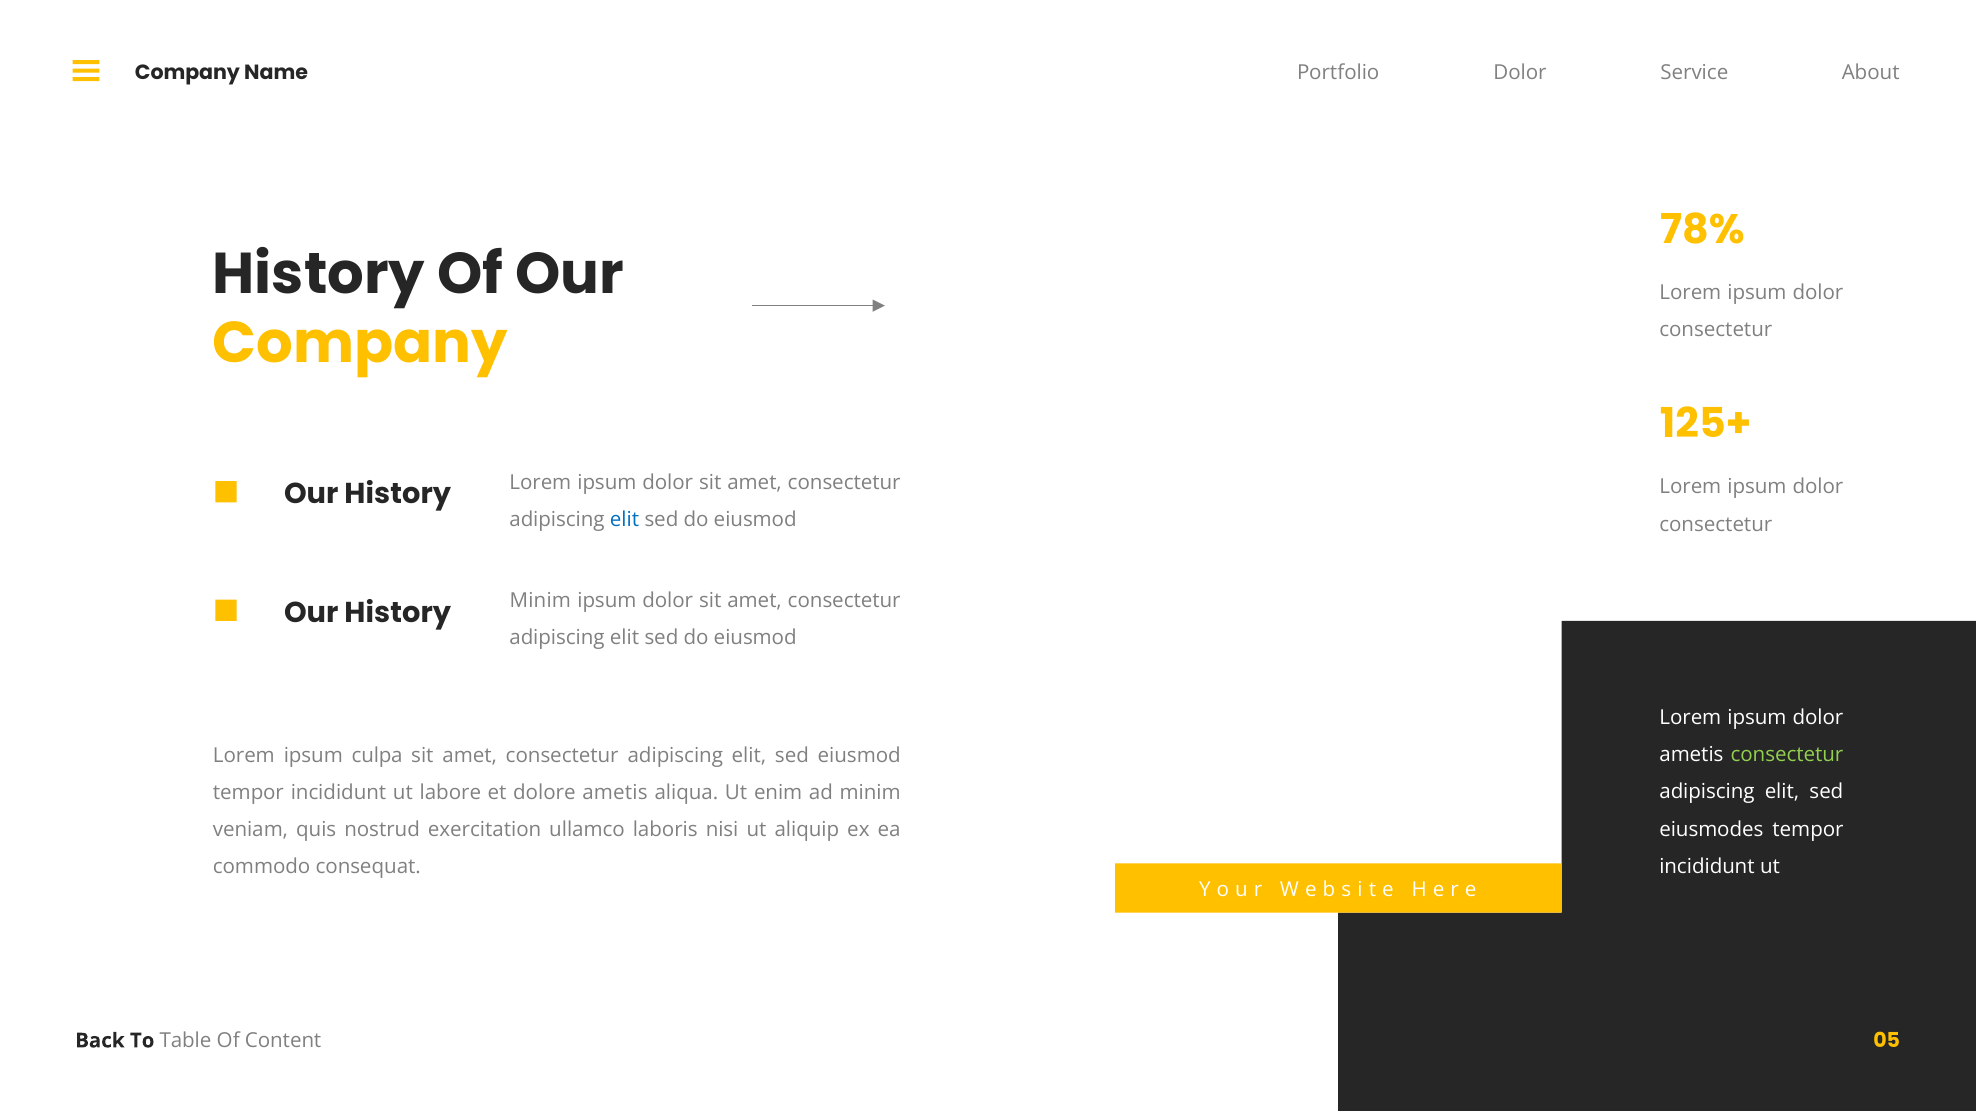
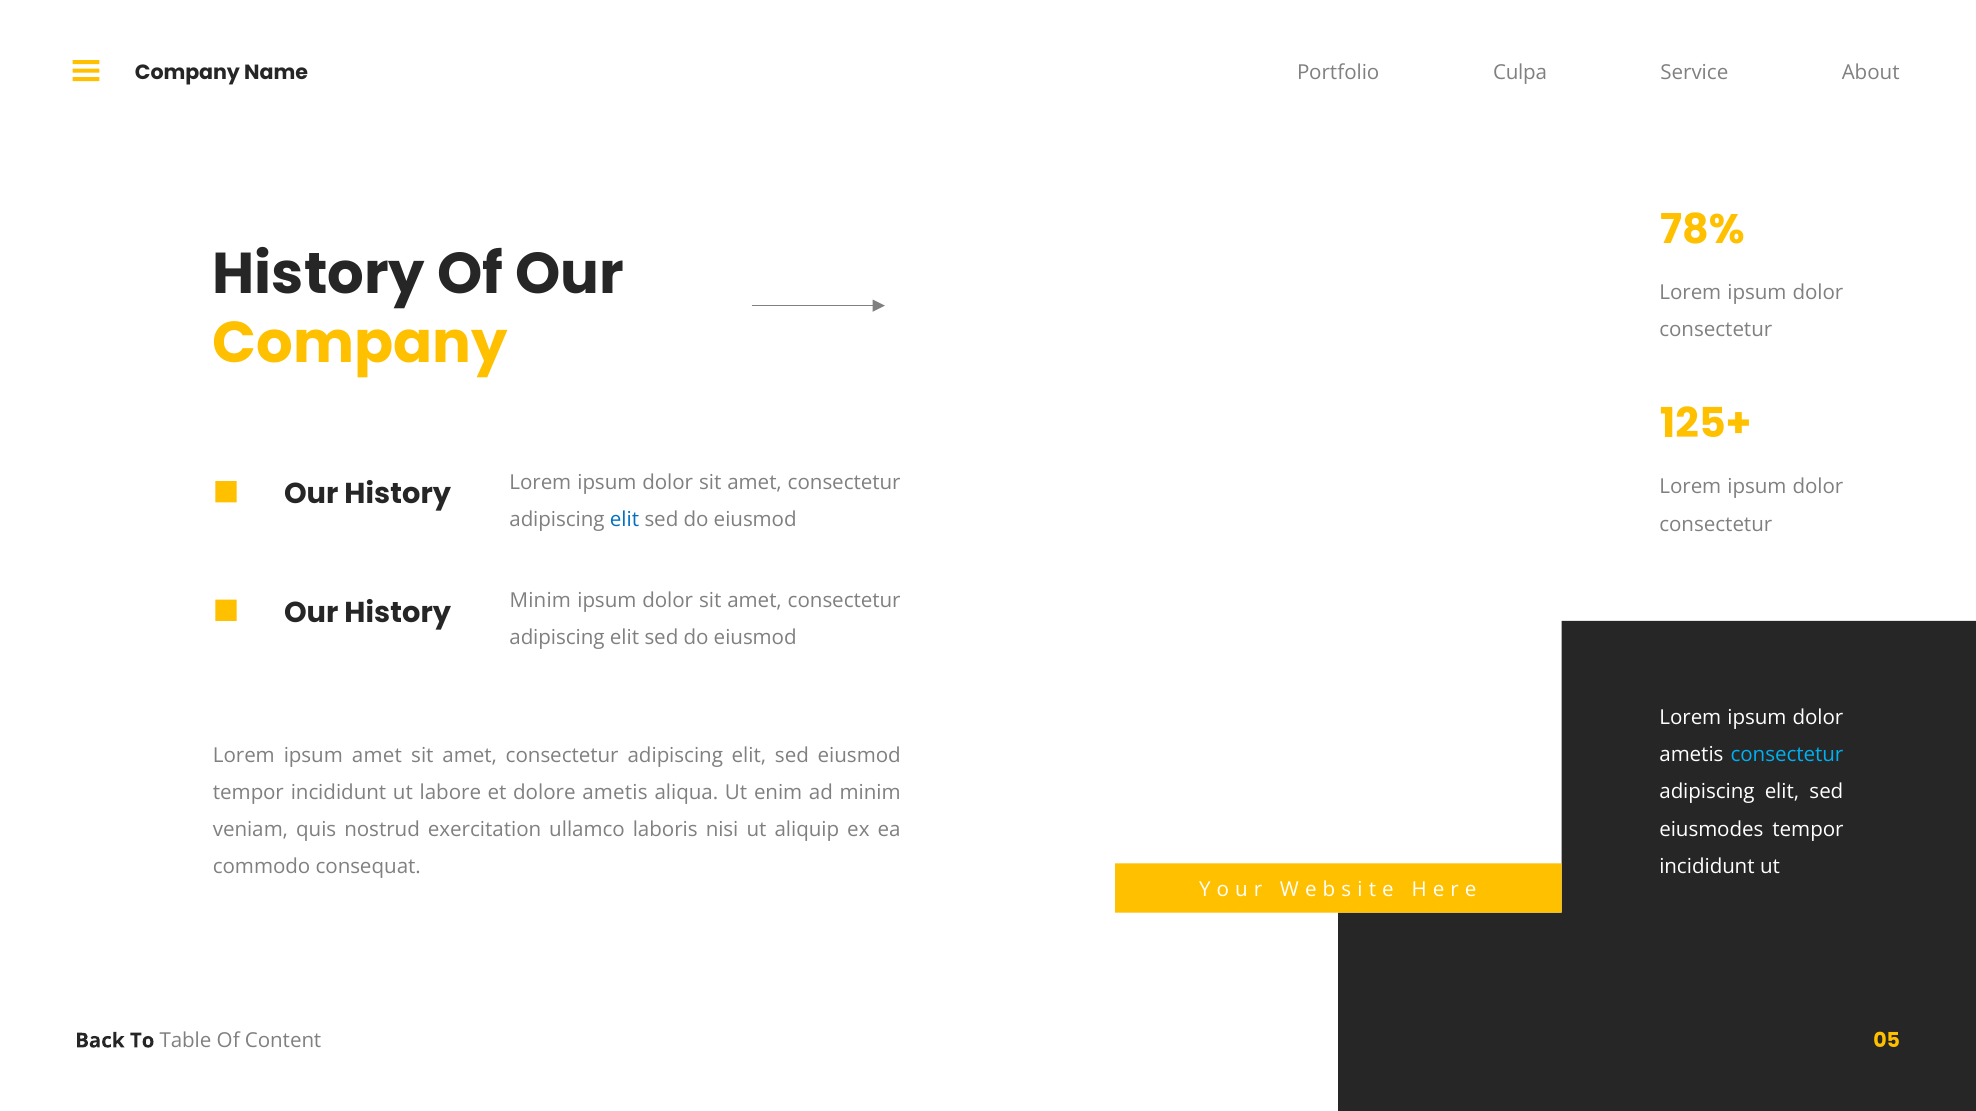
Dolor at (1520, 72): Dolor -> Culpa
consectetur at (1787, 755) colour: light green -> light blue
ipsum culpa: culpa -> amet
